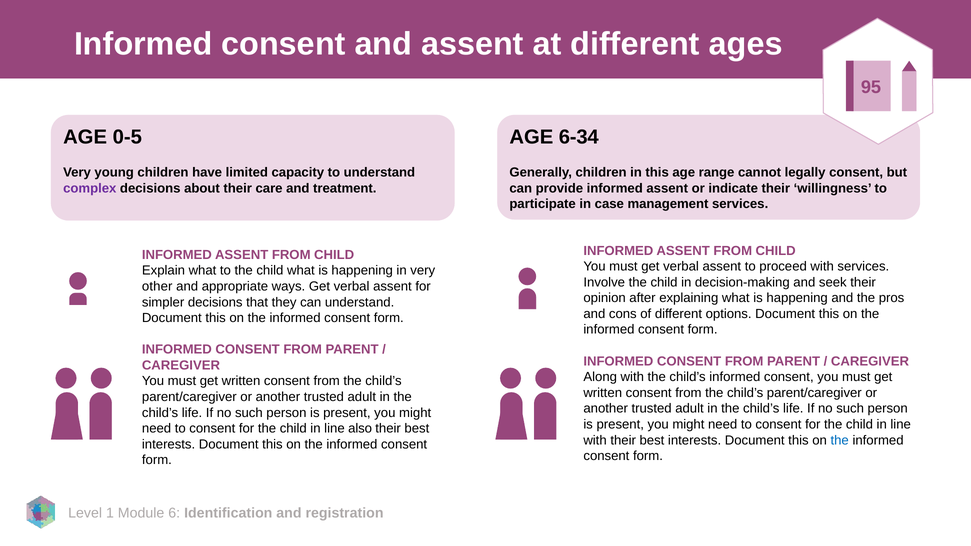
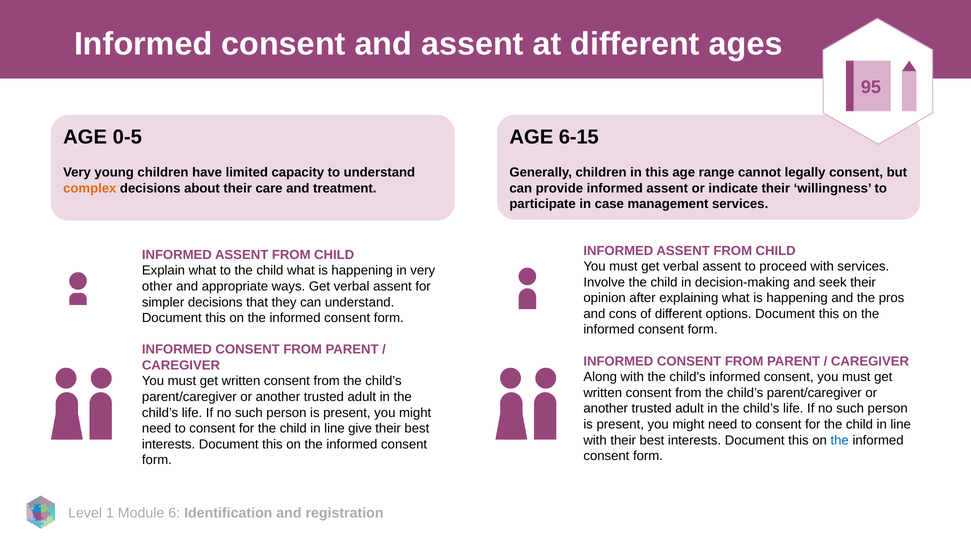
6-34: 6-34 -> 6-15
complex colour: purple -> orange
also: also -> give
